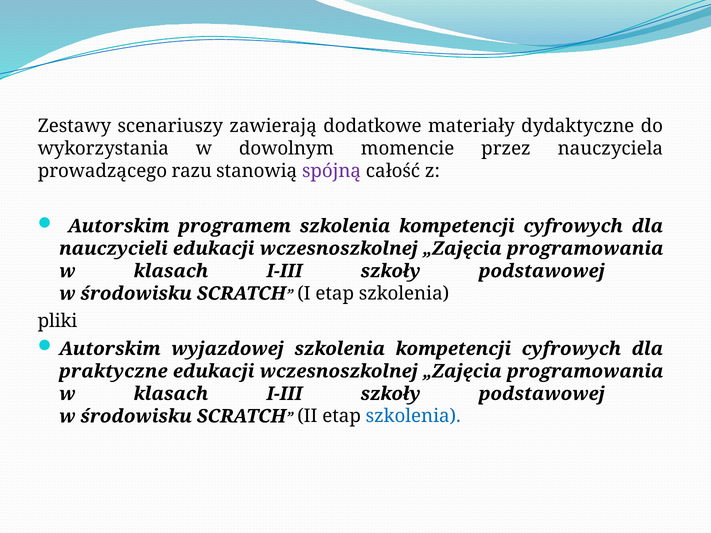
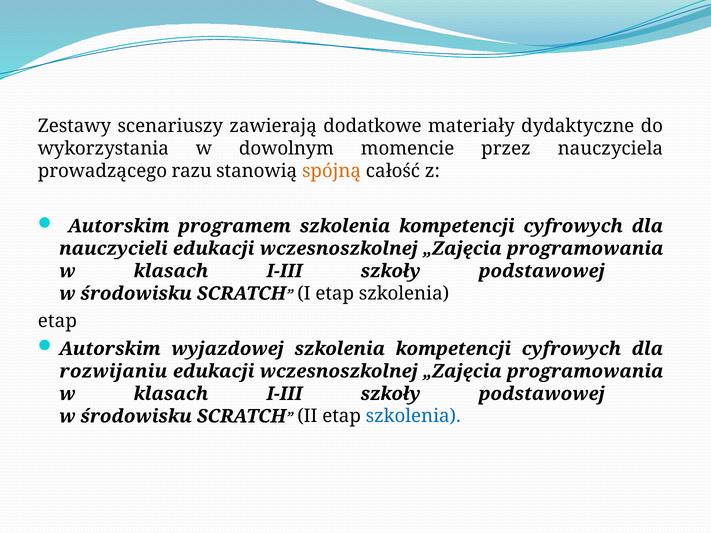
spójną colour: purple -> orange
pliki at (58, 321): pliki -> etap
praktyczne: praktyczne -> rozwijaniu
